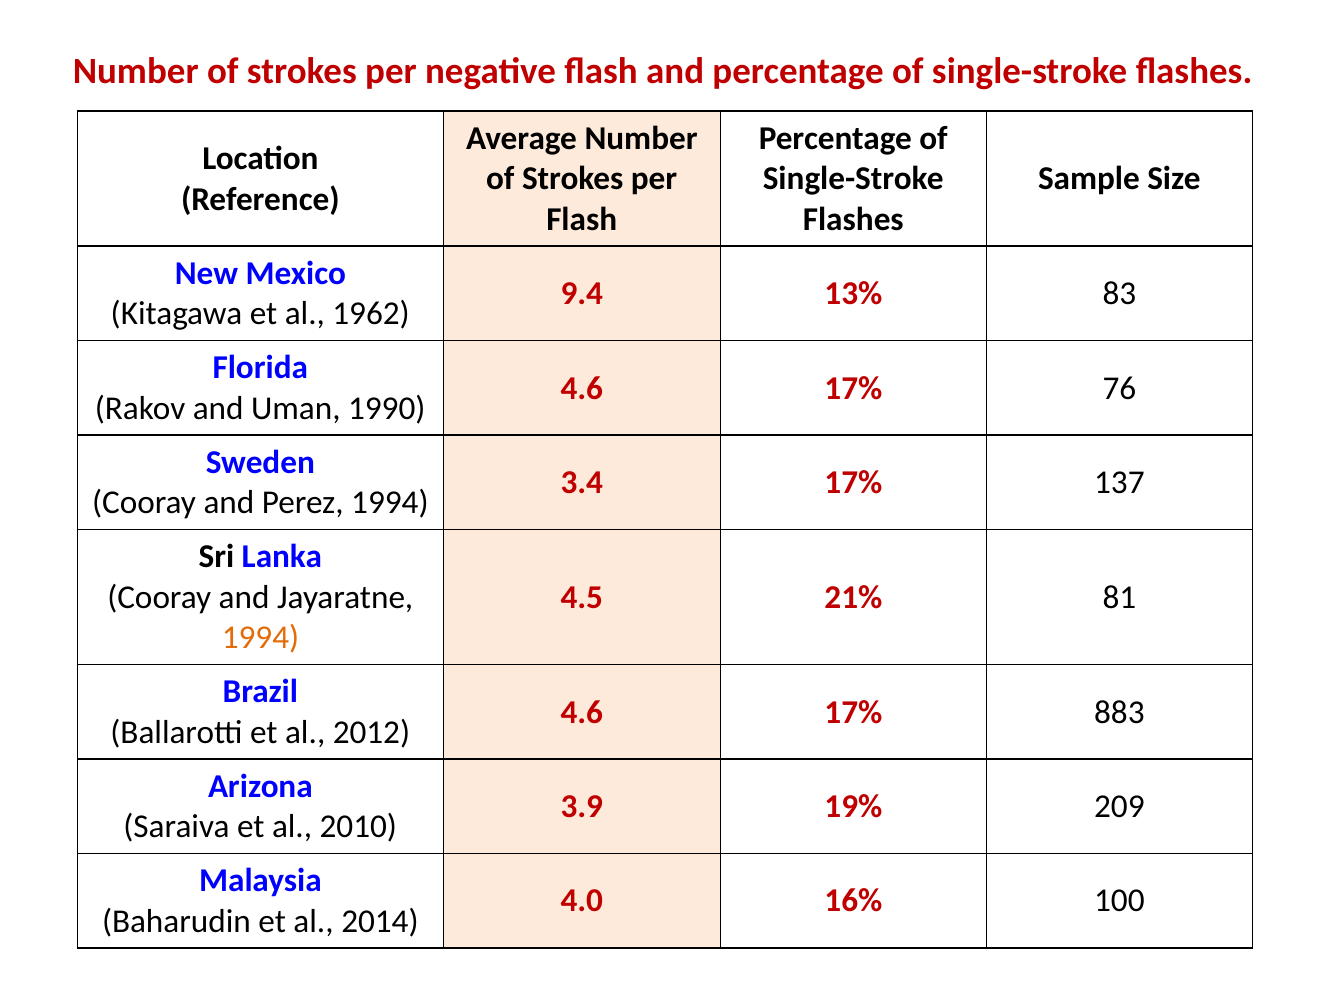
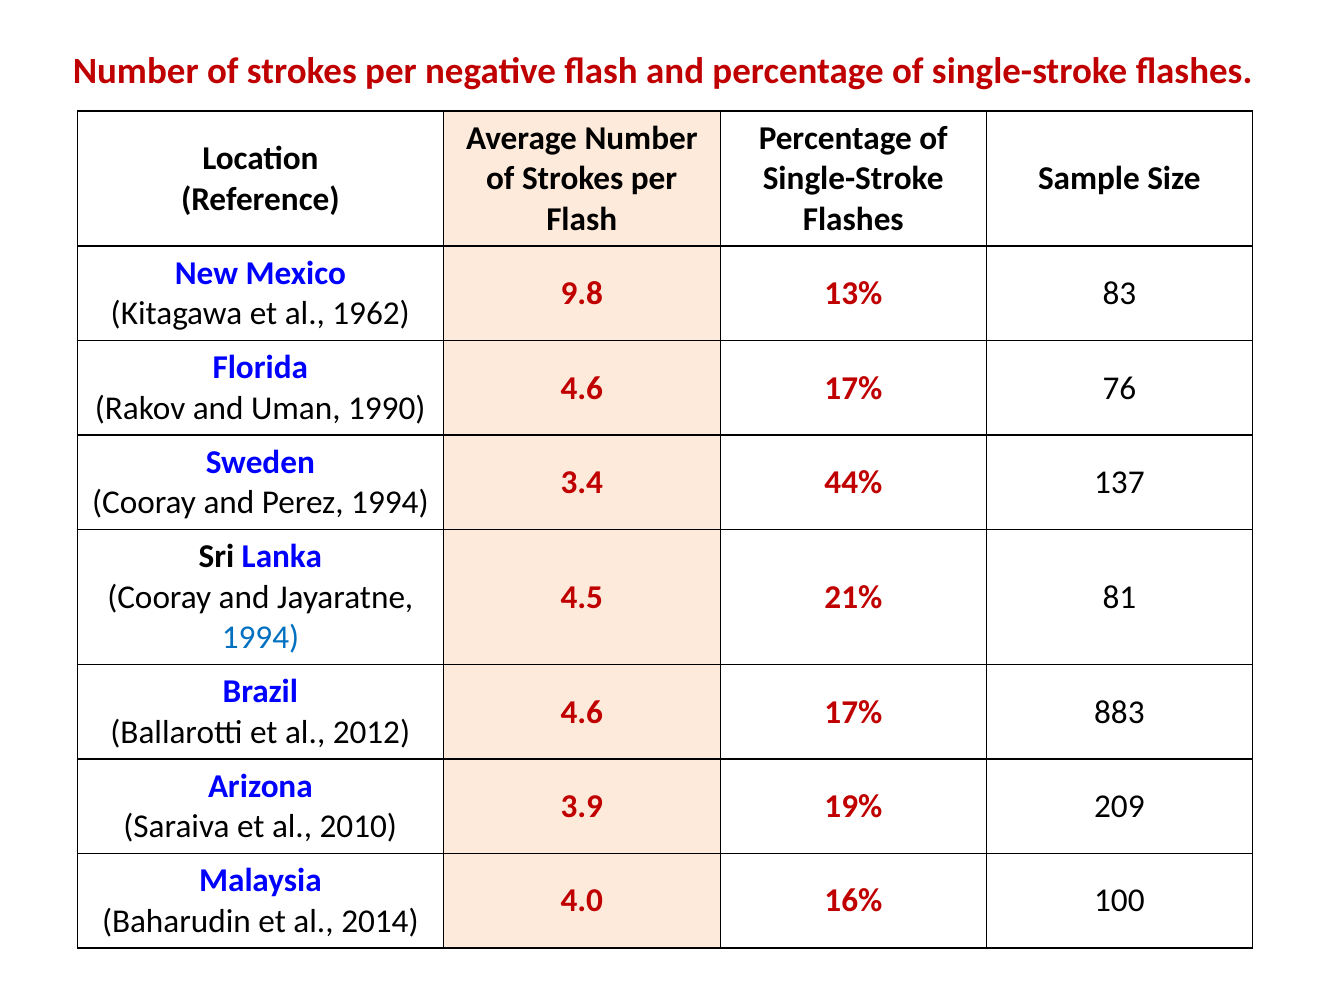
9.4: 9.4 -> 9.8
3.4 17%: 17% -> 44%
1994 at (260, 638) colour: orange -> blue
